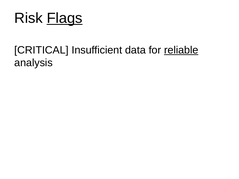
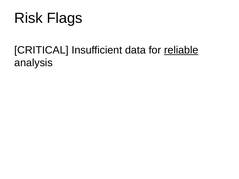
Flags underline: present -> none
